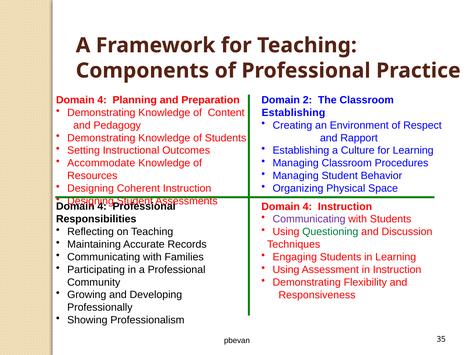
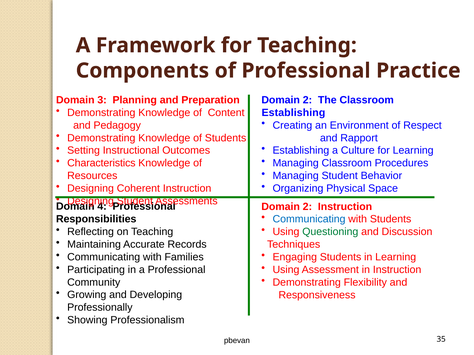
4 at (102, 100): 4 -> 3
Accommodate: Accommodate -> Characteristics
4 at (307, 207): 4 -> 2
Communicating at (309, 219) colour: purple -> blue
